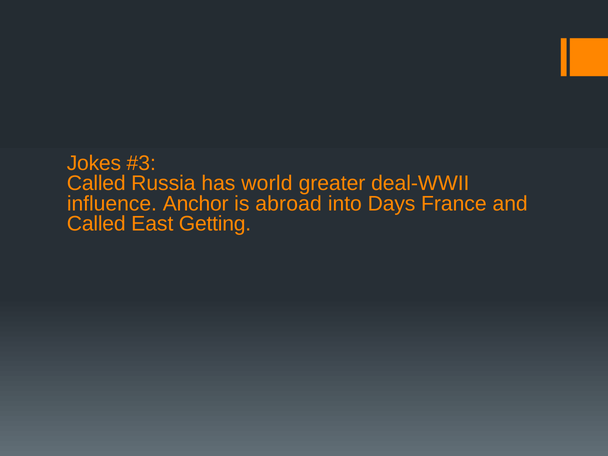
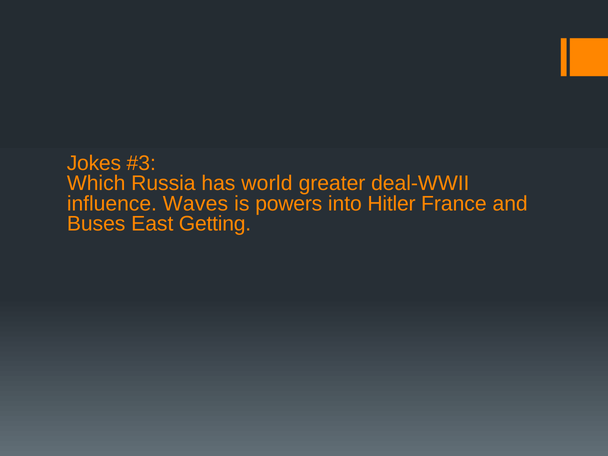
Called at (96, 183): Called -> Which
Anchor: Anchor -> Waves
abroad: abroad -> powers
Days: Days -> Hitler
Called at (96, 224): Called -> Buses
